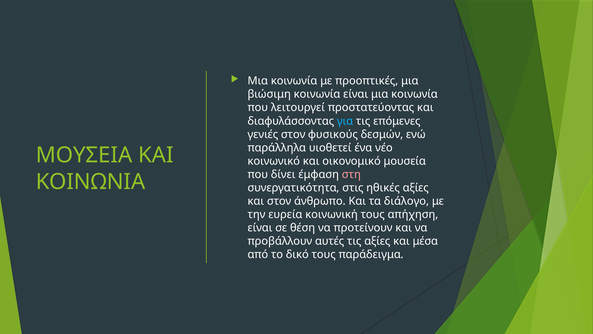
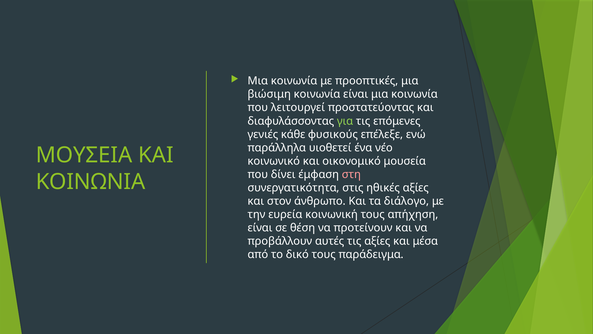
για colour: light blue -> light green
γενιές στον: στον -> κάθε
δεσμών: δεσμών -> επέλεξε
